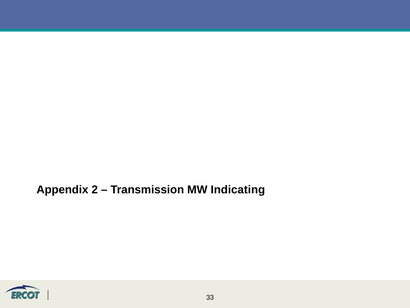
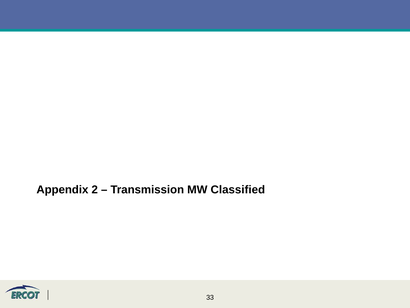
Indicating: Indicating -> Classified
